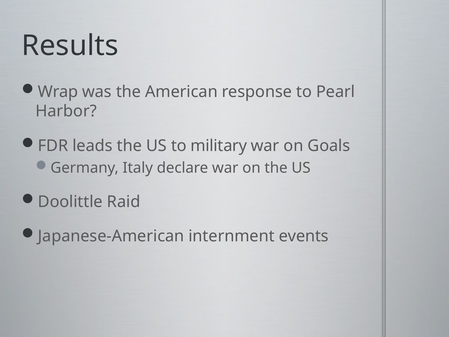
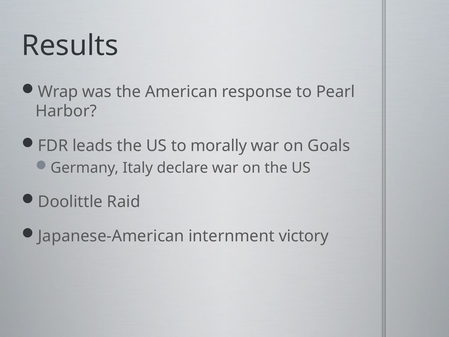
military: military -> morally
events: events -> victory
